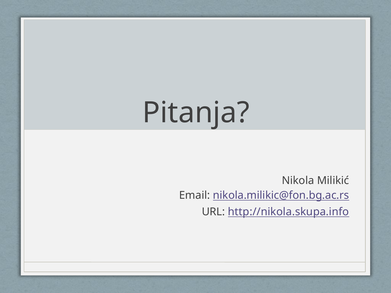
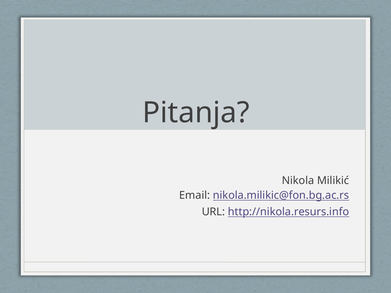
http://nikola.skupa.info: http://nikola.skupa.info -> http://nikola.resurs.info
